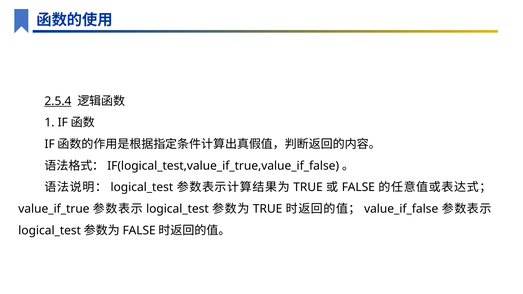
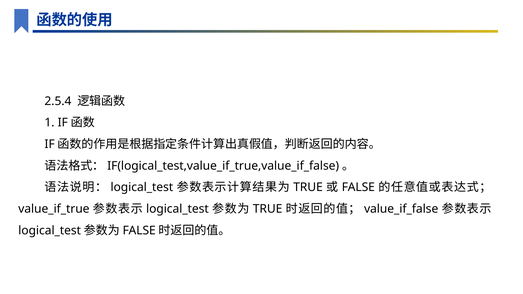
2.5.4 underline: present -> none
